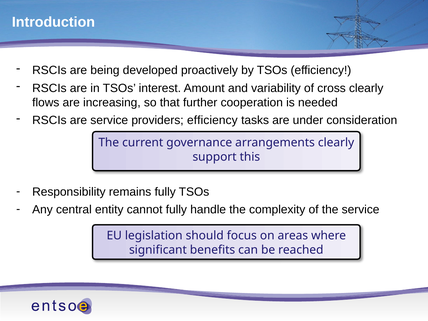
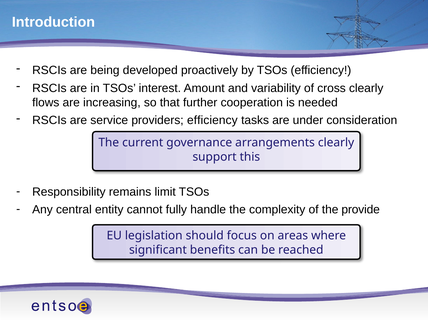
remains fully: fully -> limit
the service: service -> provide
